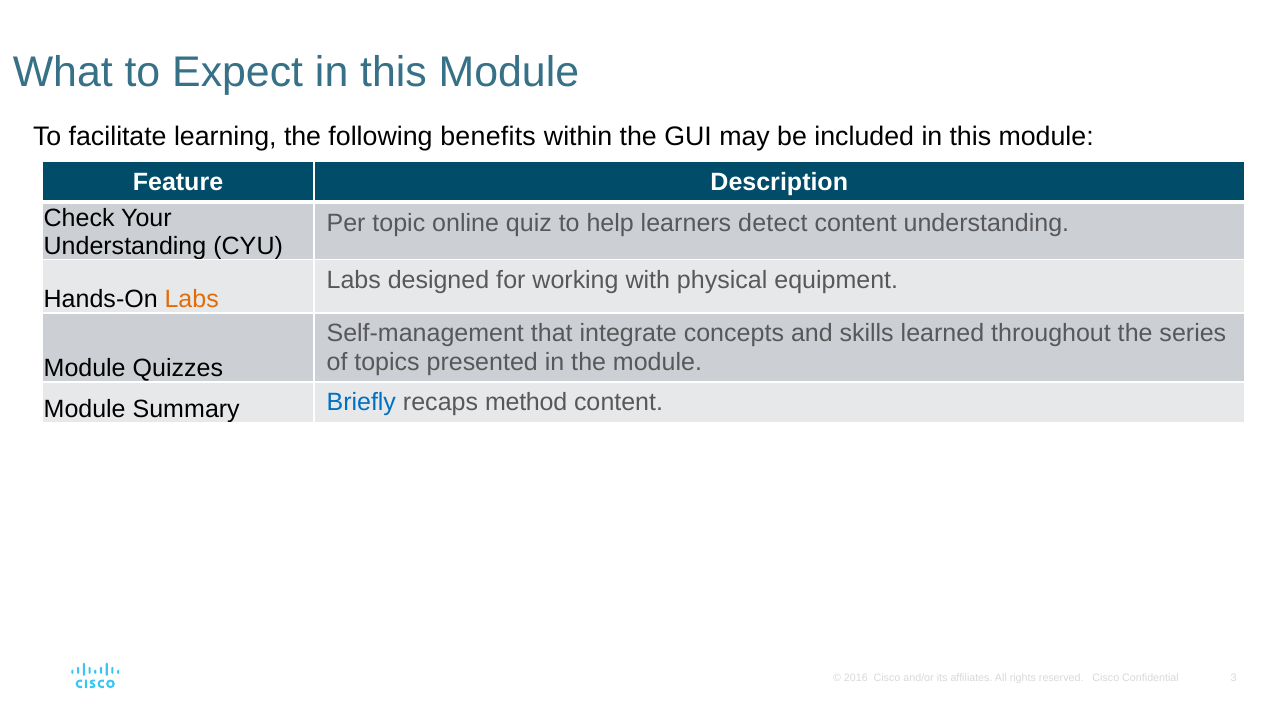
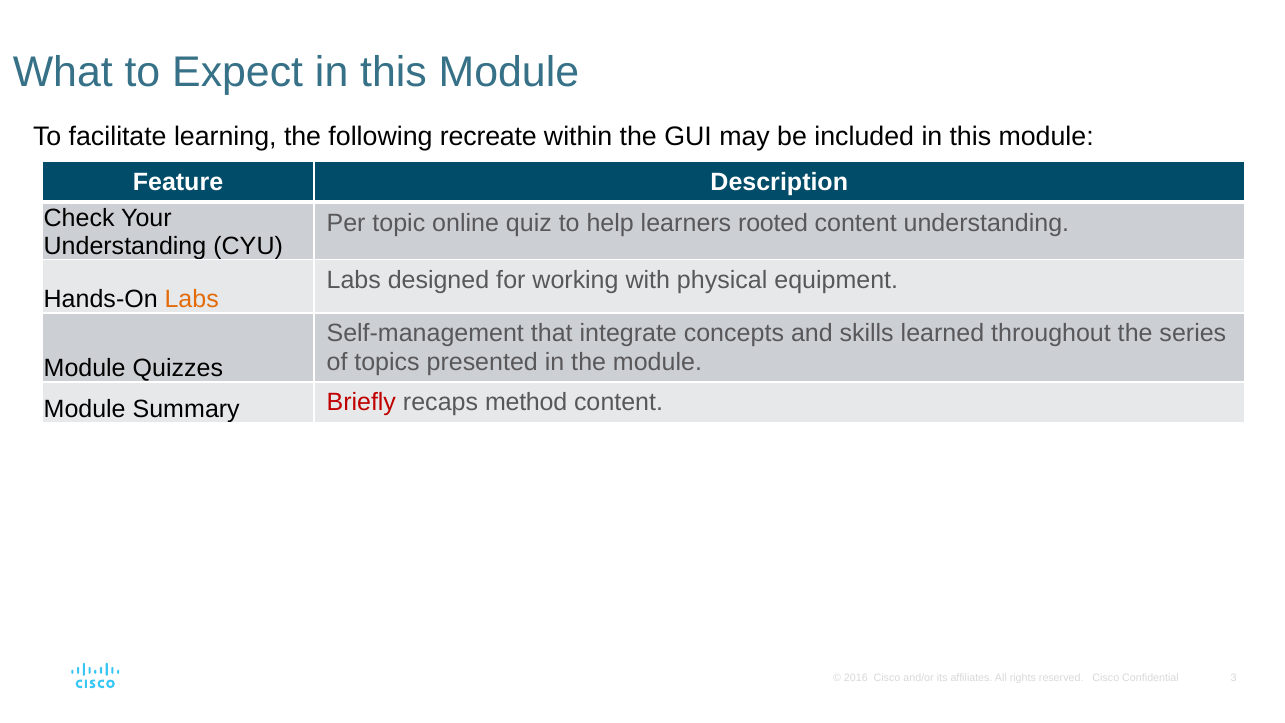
benefits: benefits -> recreate
detect: detect -> rooted
Briefly colour: blue -> red
